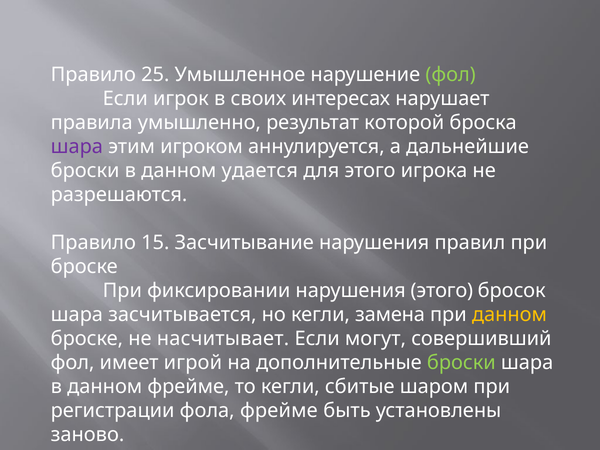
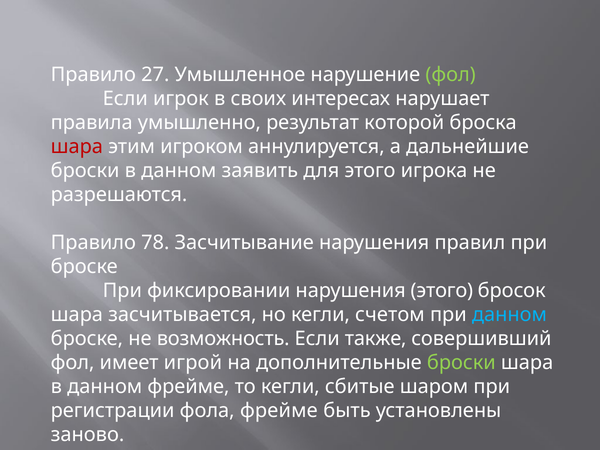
25: 25 -> 27
шара at (77, 147) colour: purple -> red
удается: удается -> заявить
15: 15 -> 78
замена: замена -> счетом
данном at (509, 315) colour: yellow -> light blue
насчитывает: насчитывает -> возможность
могут: могут -> также
